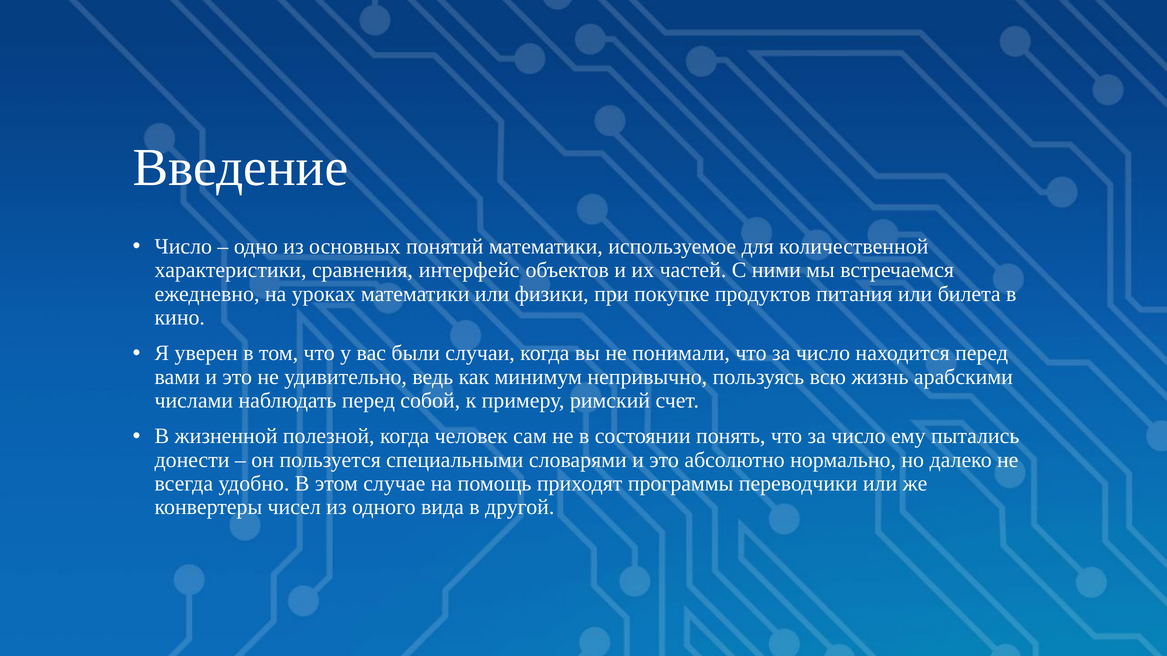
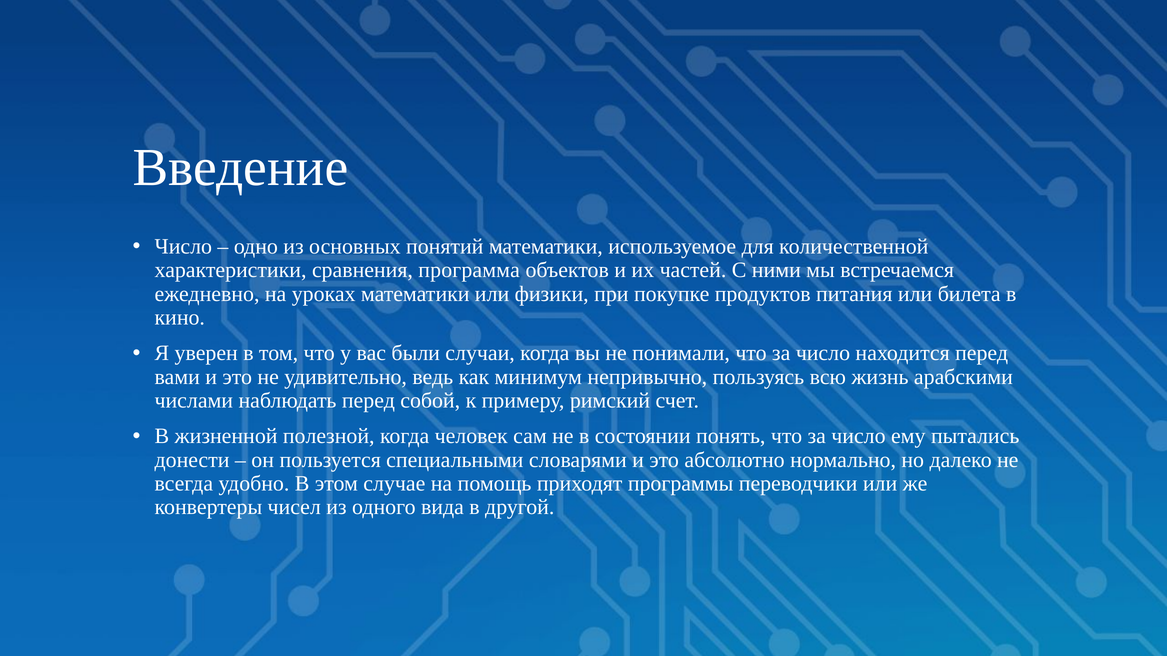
интерфейс: интерфейс -> программа
